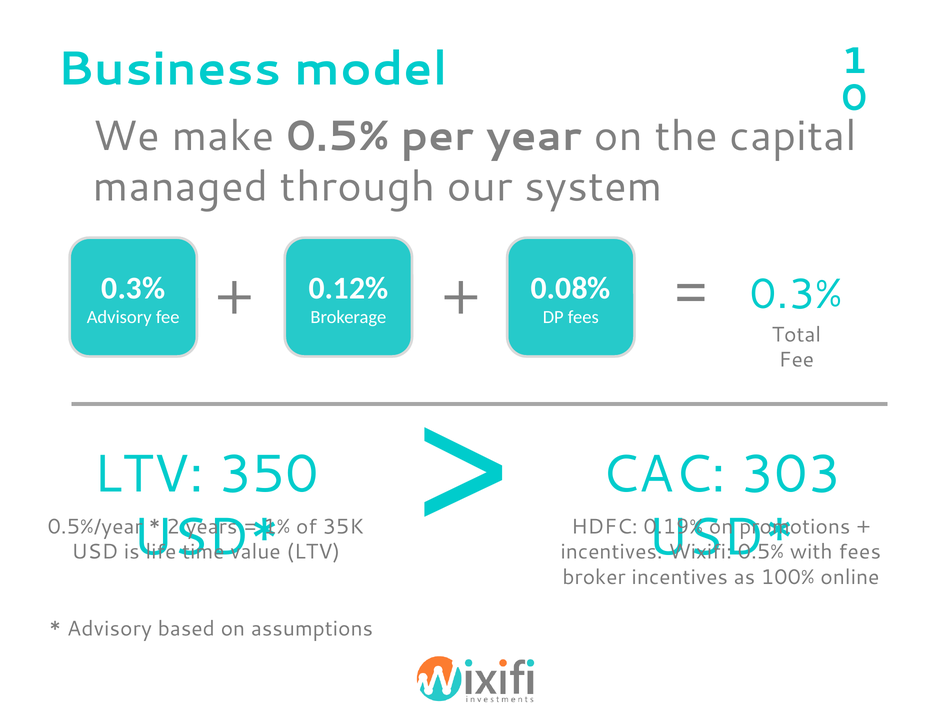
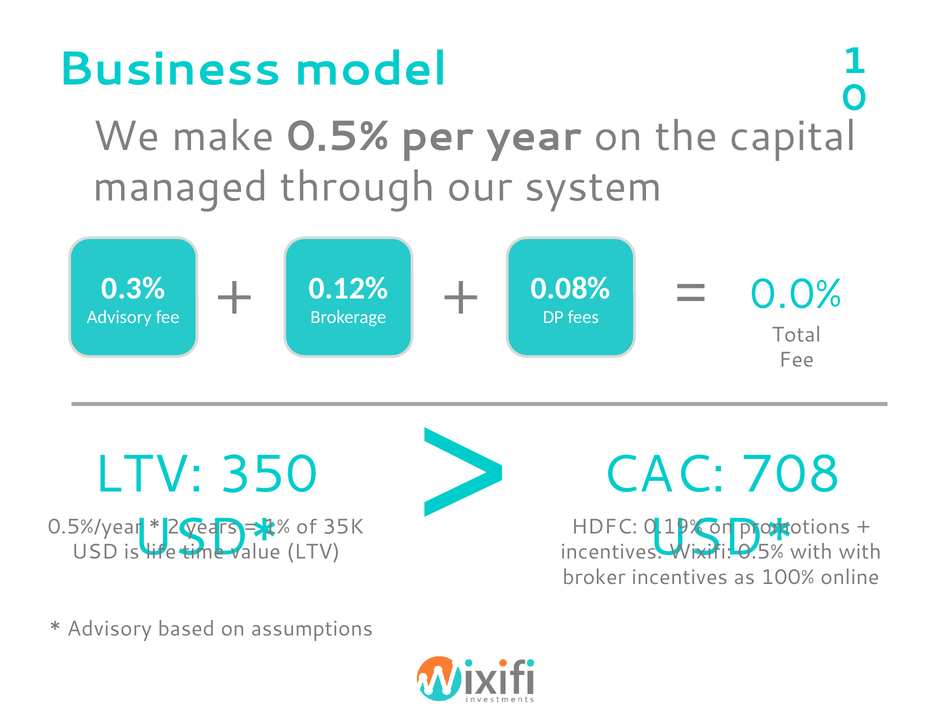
0.3% at (796, 295): 0.3% -> 0.0%
303: 303 -> 708
with fees: fees -> with
